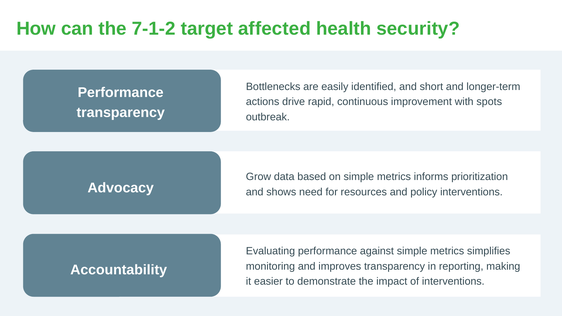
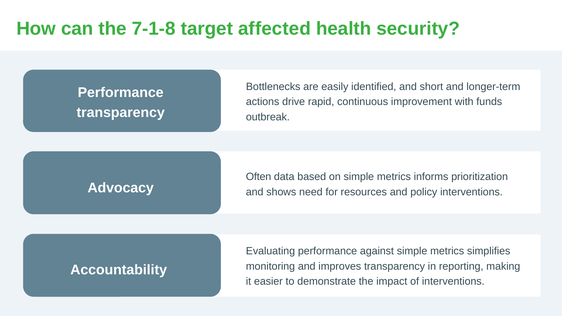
7-1-2: 7-1-2 -> 7-1-8
spots: spots -> funds
Grow: Grow -> Often
